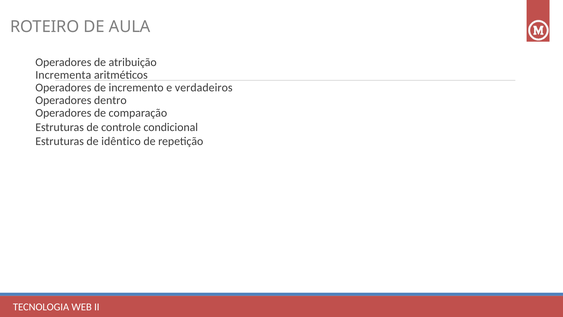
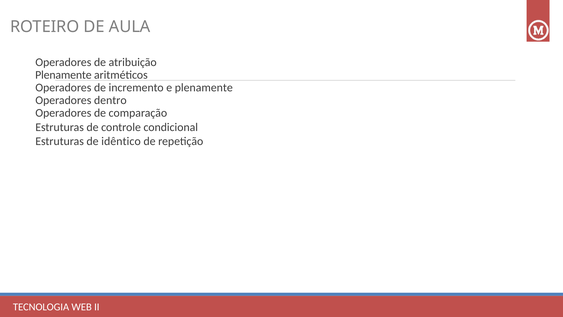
Incrementa at (63, 75): Incrementa -> Plenamente
e verdadeiros: verdadeiros -> plenamente
